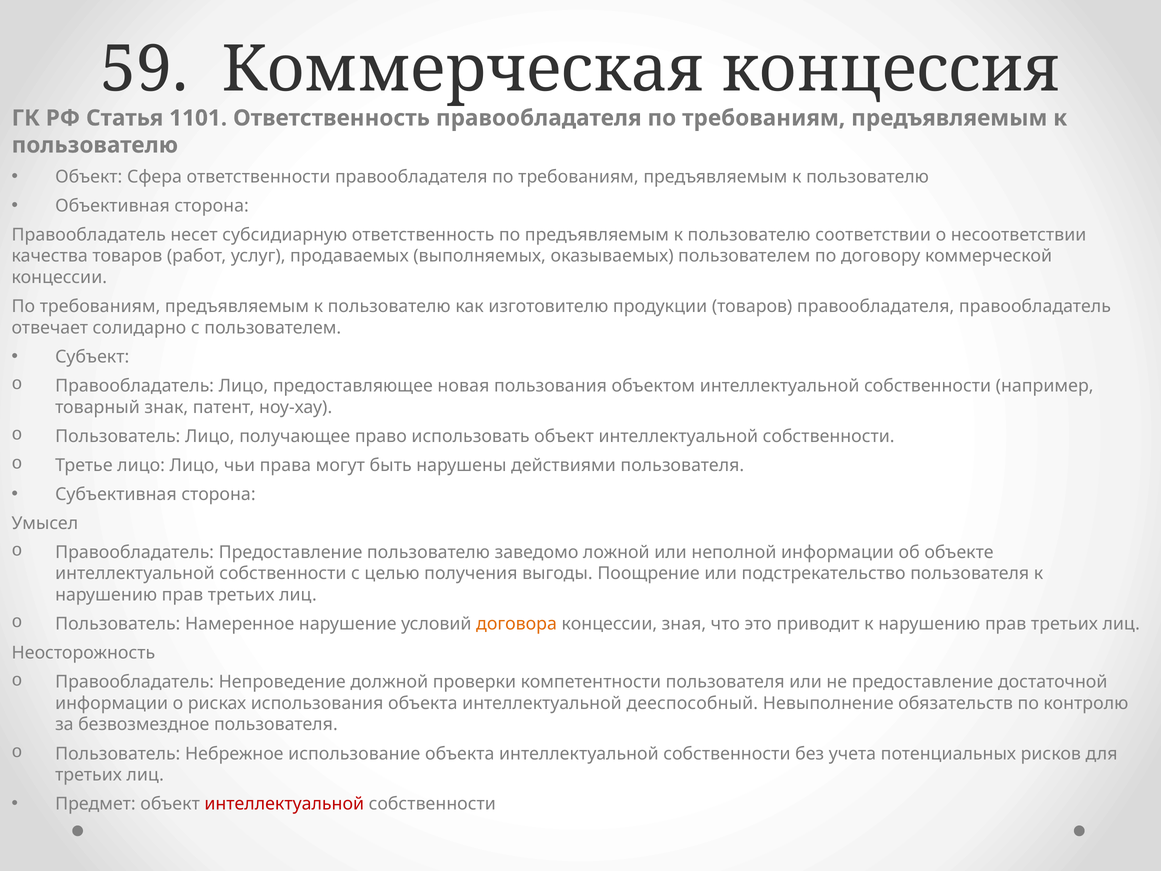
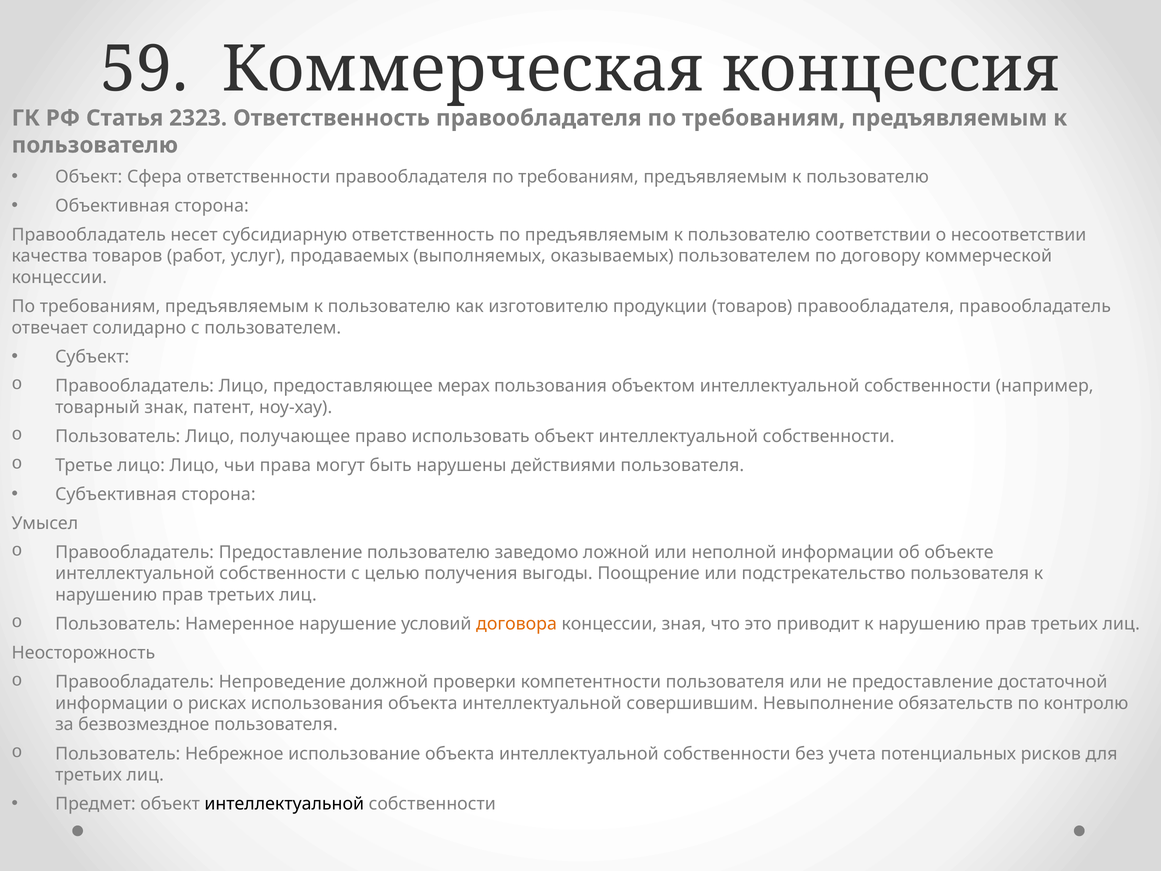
1101: 1101 -> 2323
новая: новая -> мерах
дееспособный: дееспособный -> совершившим
интеллектуальной at (284, 804) colour: red -> black
